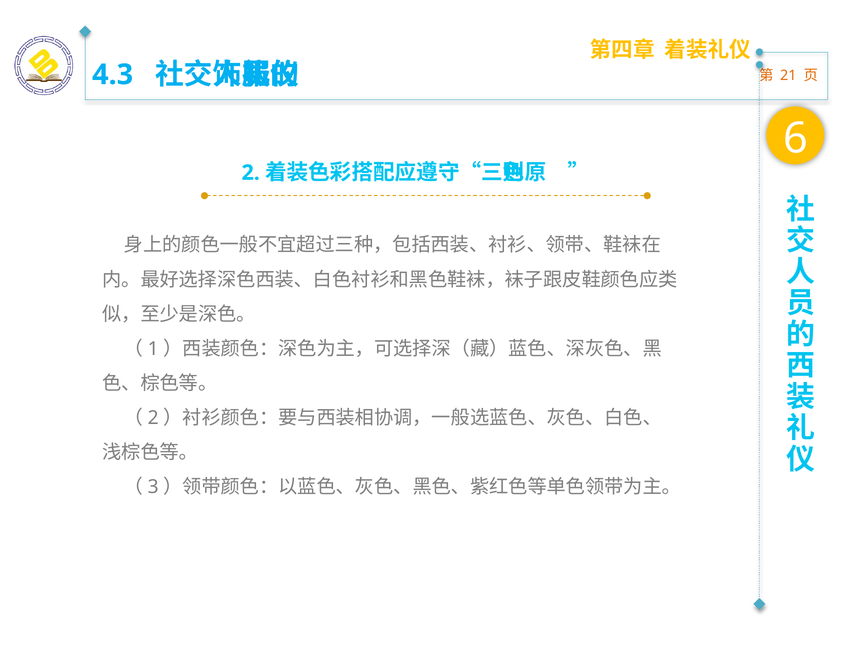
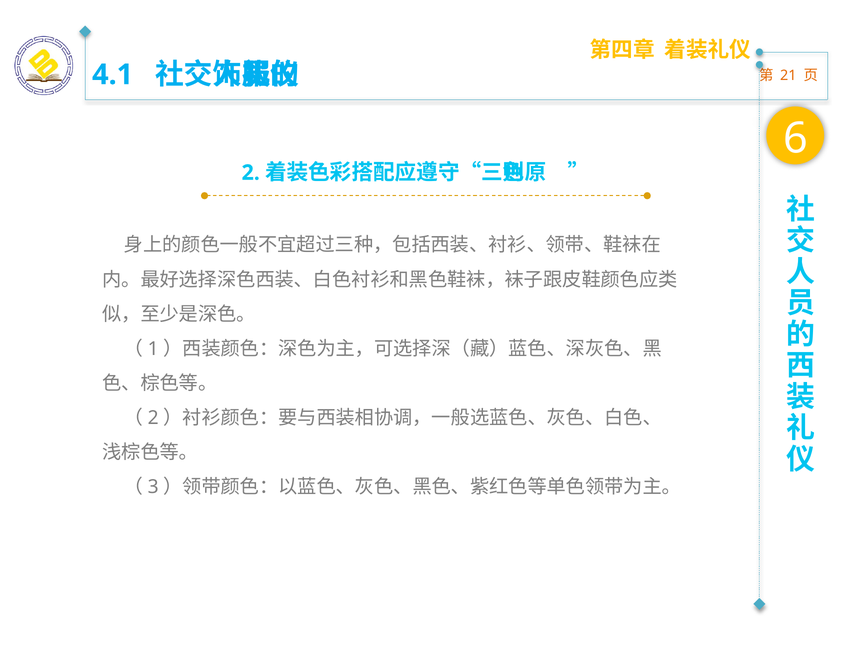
4.3: 4.3 -> 4.1
